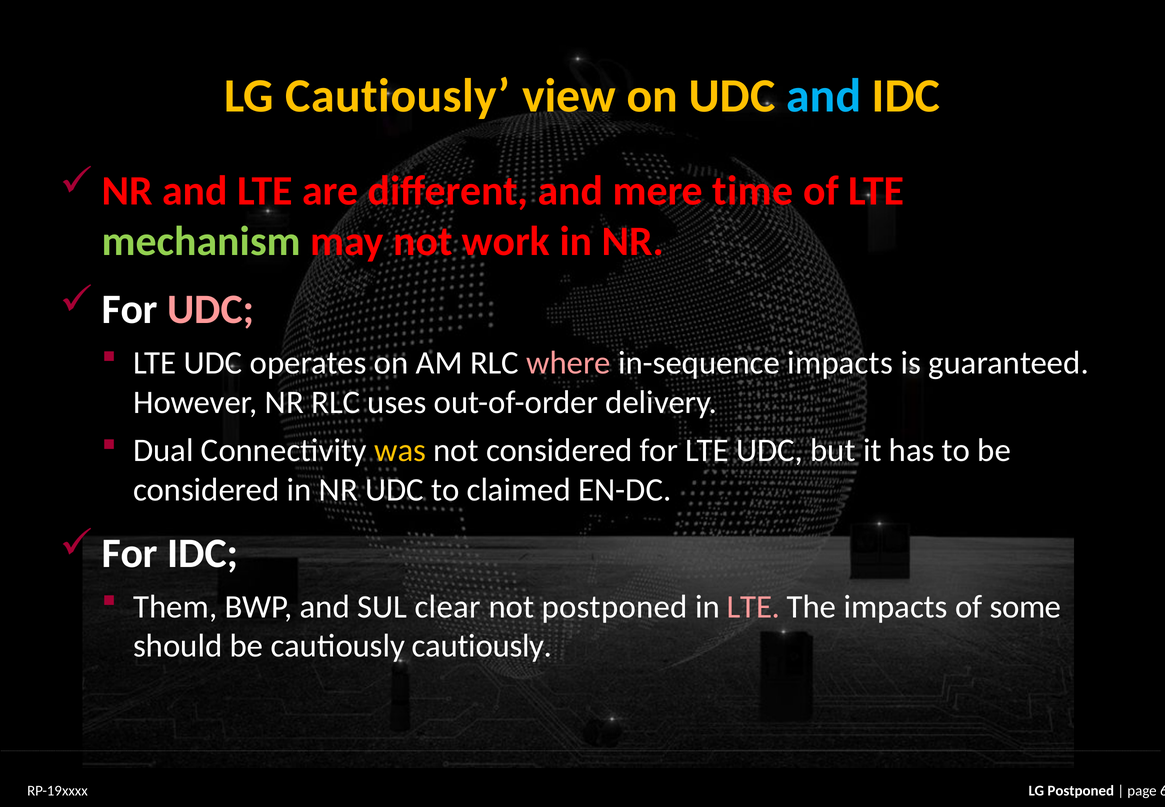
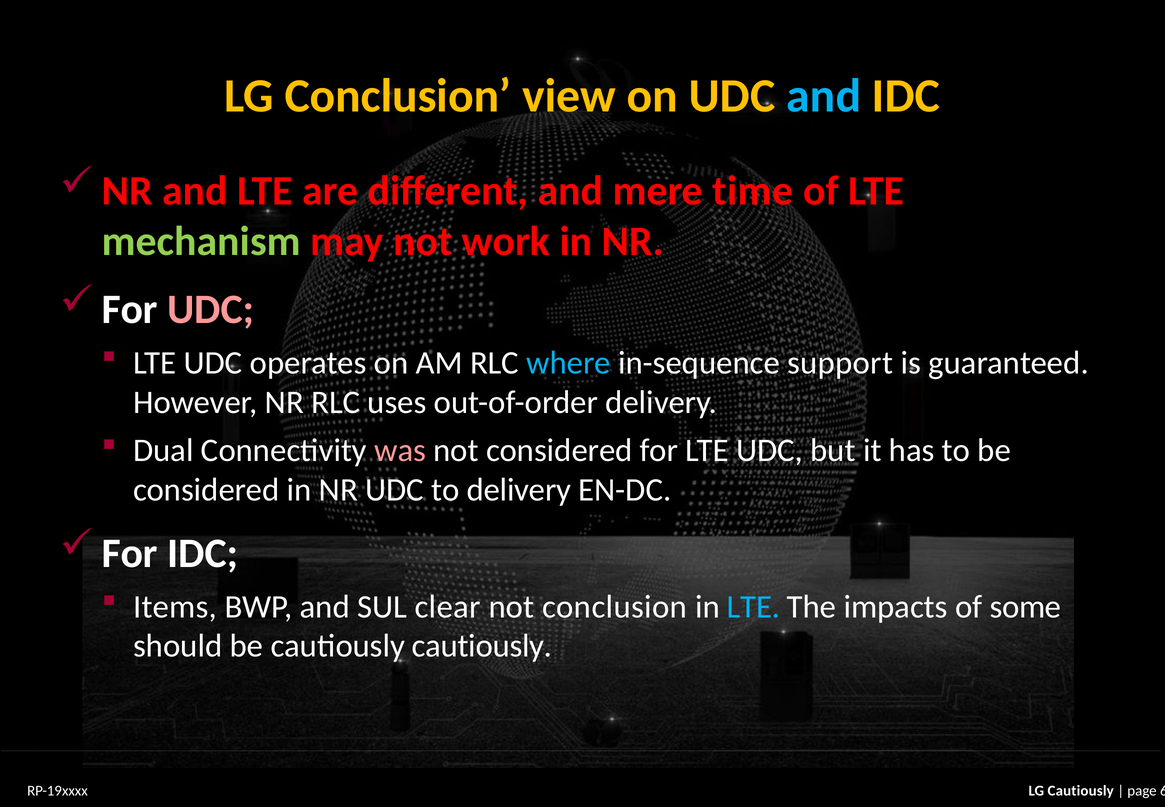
LG Cautiously: Cautiously -> Conclusion
where colour: pink -> light blue
in-sequence impacts: impacts -> support
was colour: yellow -> pink
to claimed: claimed -> delivery
Them: Them -> Items
not postponed: postponed -> conclusion
LTE at (753, 606) colour: pink -> light blue
LG Postponed: Postponed -> Cautiously
